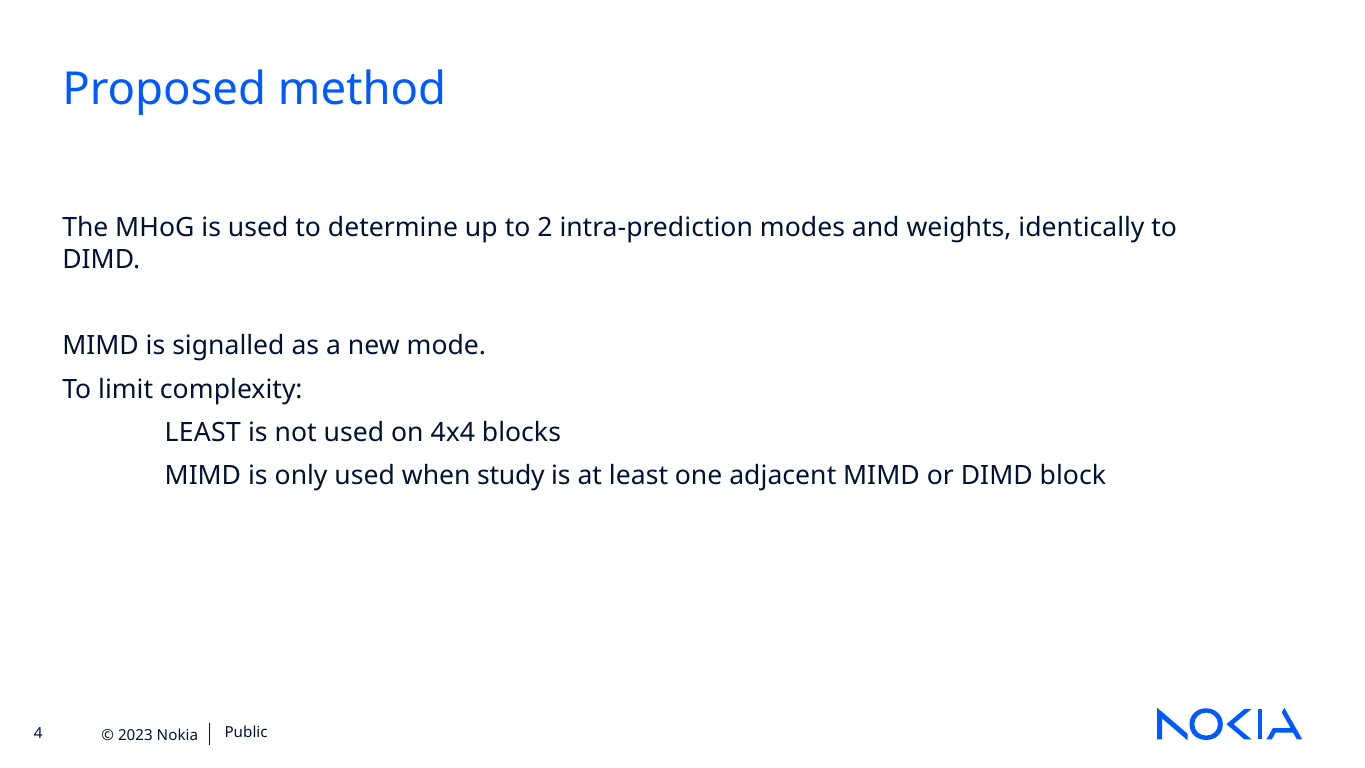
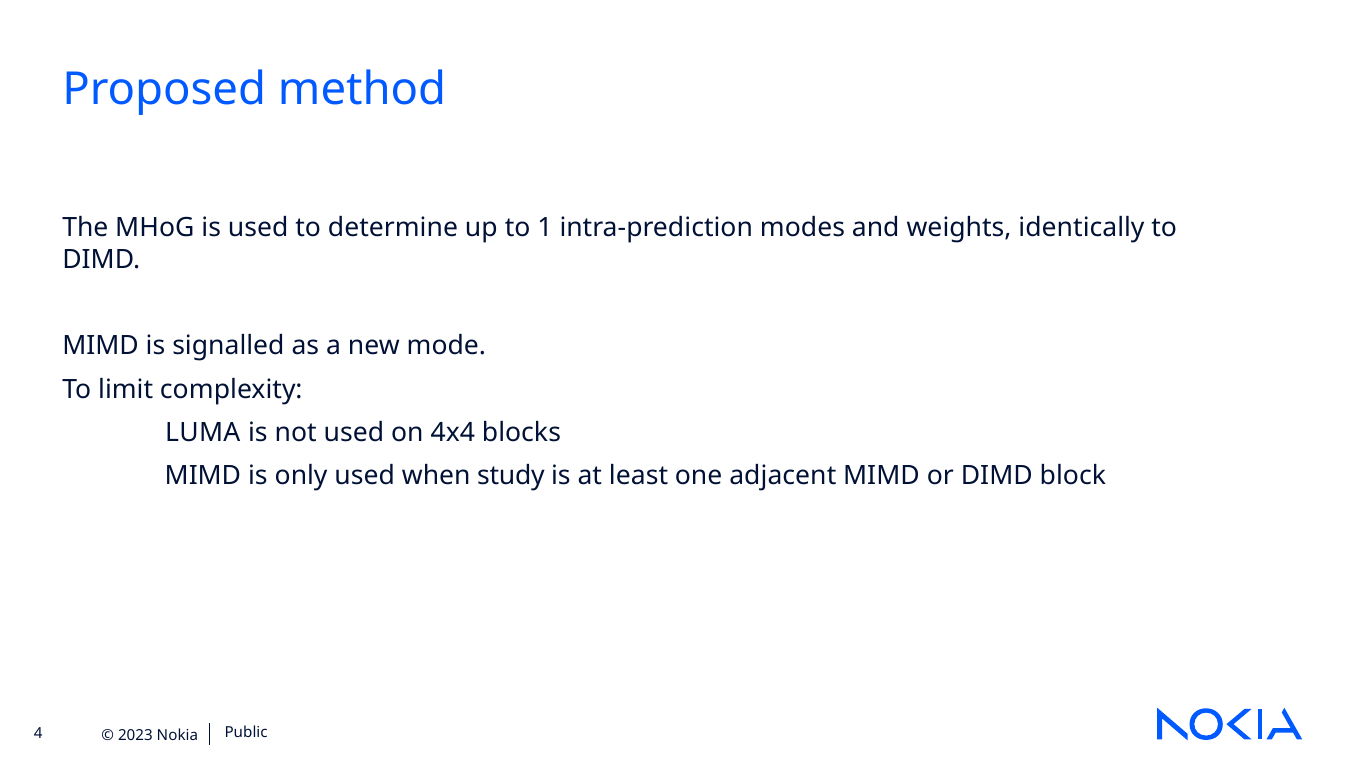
2: 2 -> 1
LEAST at (203, 433): LEAST -> LUMA
